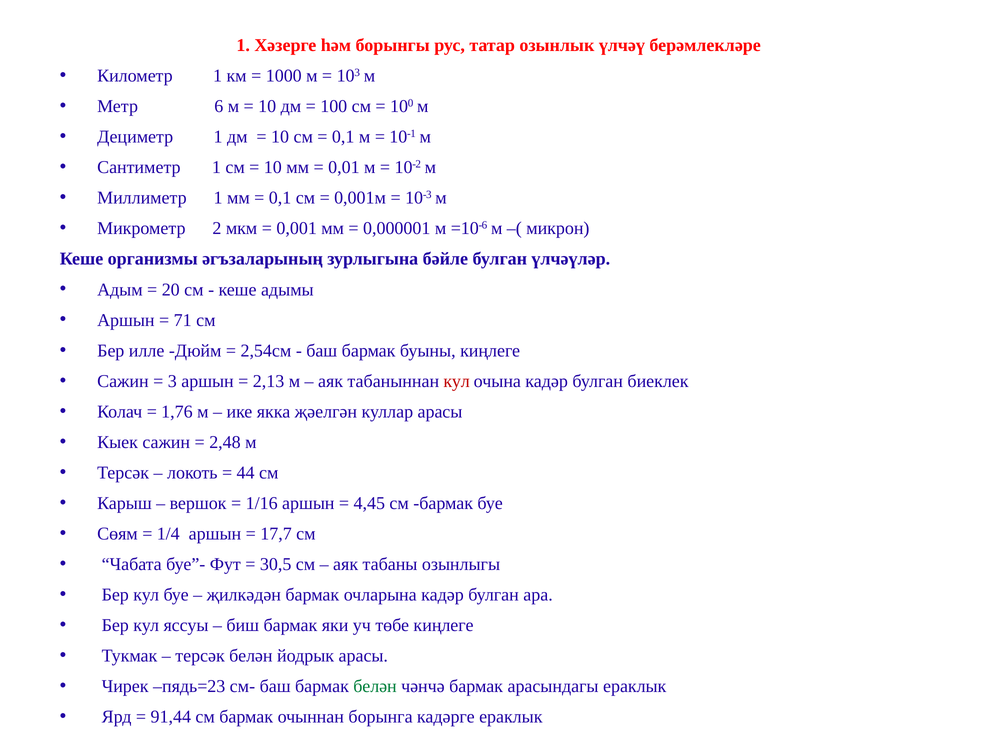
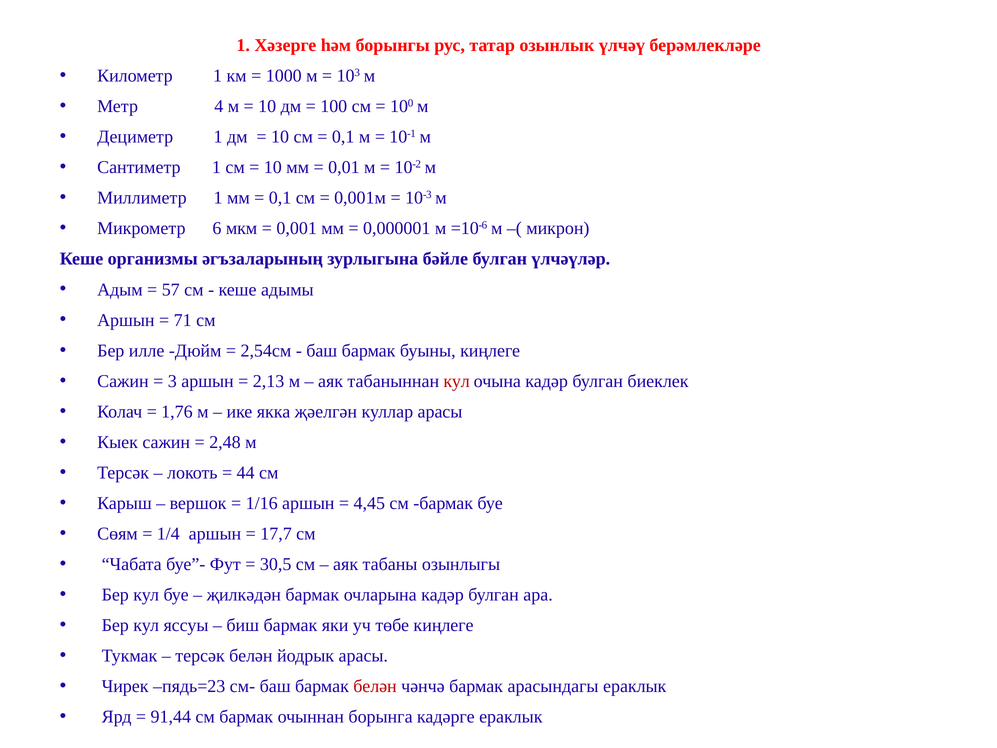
6: 6 -> 4
2: 2 -> 6
20: 20 -> 57
белән at (375, 686) colour: green -> red
